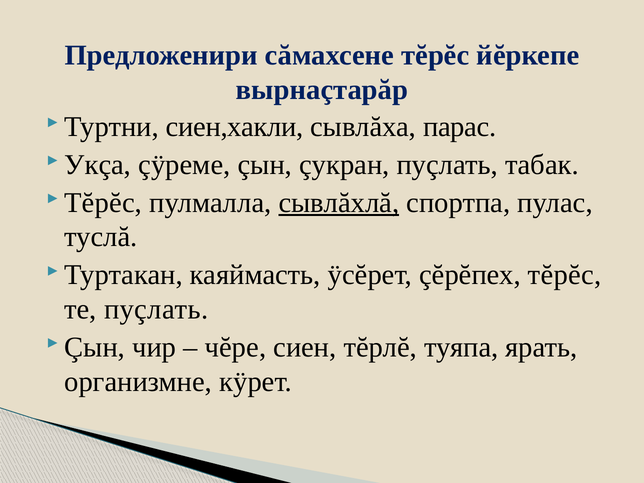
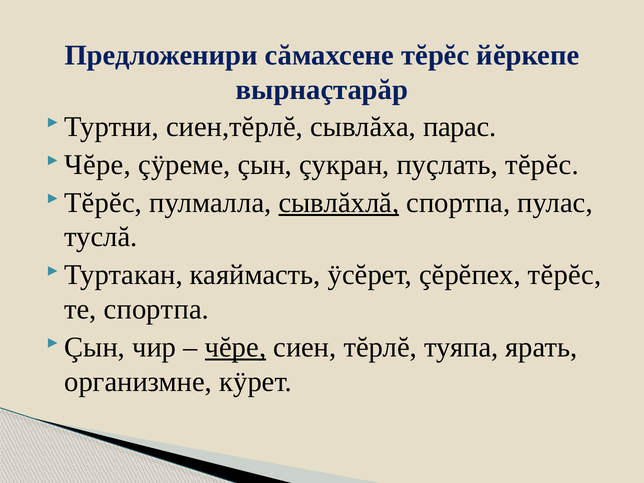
сиен,хакли: сиен,хакли -> сиен,тĕрлĕ
Укçа at (98, 165): Укçа -> Чĕре
пуçлать табак: табак -> тĕрĕс
те пуçлать: пуçлать -> спортпа
чĕре at (236, 347) underline: none -> present
